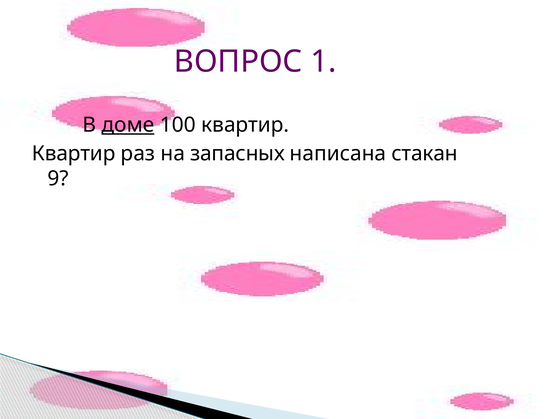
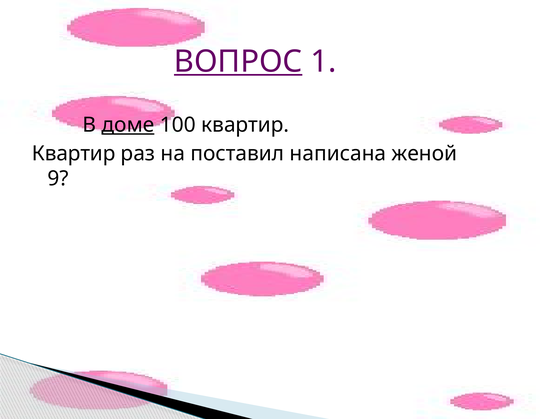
ВОПРОС underline: none -> present
запасных: запасных -> поставил
стакан: стакан -> женой
